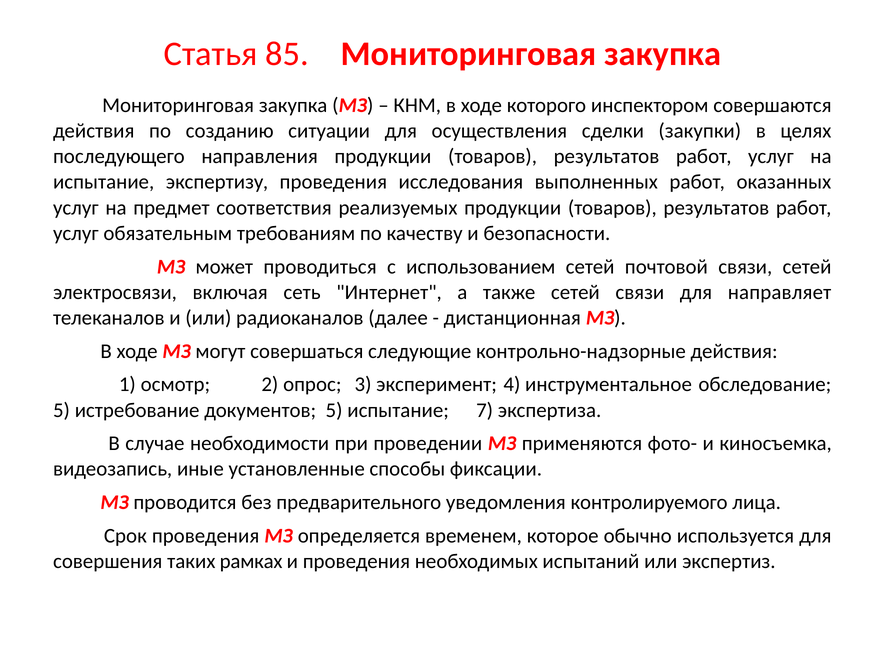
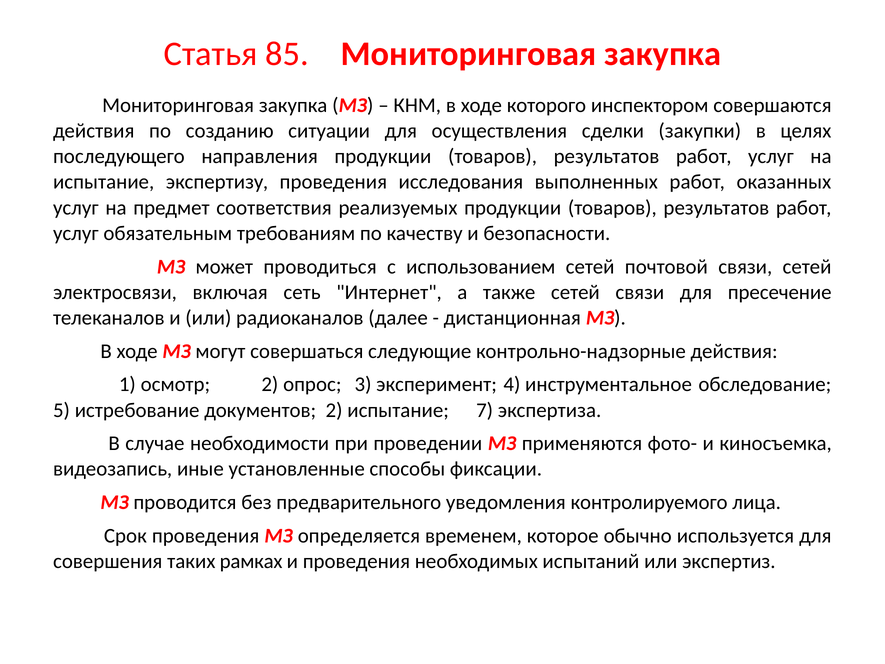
направляет: направляет -> пресечение
документов 5: 5 -> 2
